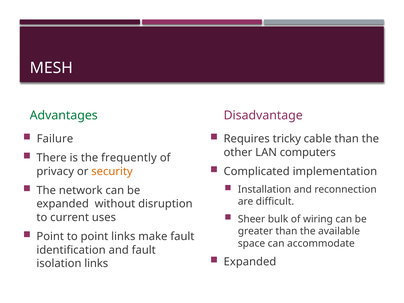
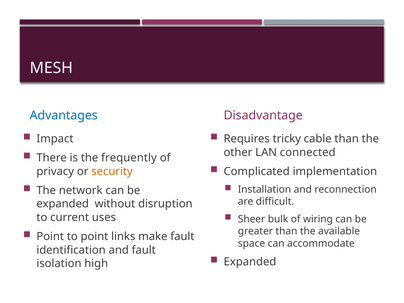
Advantages colour: green -> blue
Failure: Failure -> Impact
computers: computers -> connected
isolation links: links -> high
